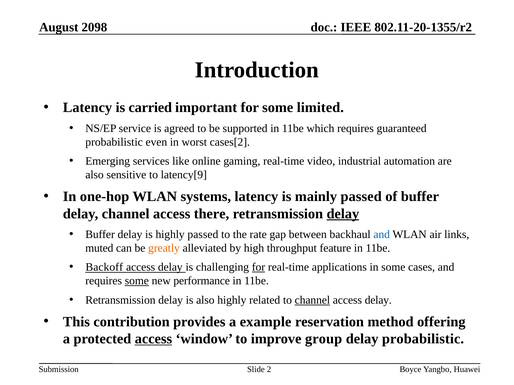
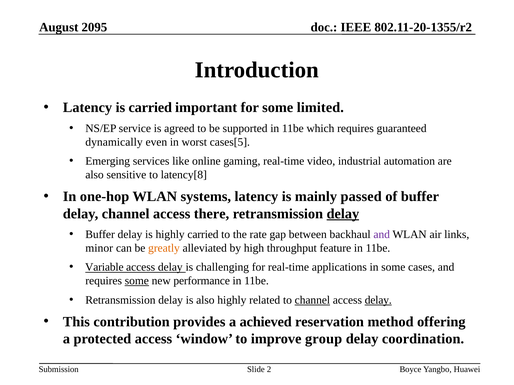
2098: 2098 -> 2095
probabilistic at (114, 142): probabilistic -> dynamically
cases[2: cases[2 -> cases[5
latency[9: latency[9 -> latency[8
highly passed: passed -> carried
and at (382, 235) colour: blue -> purple
muted: muted -> minor
Backoff: Backoff -> Variable
for at (258, 268) underline: present -> none
delay at (378, 300) underline: none -> present
example: example -> achieved
access at (153, 339) underline: present -> none
delay probabilistic: probabilistic -> coordination
